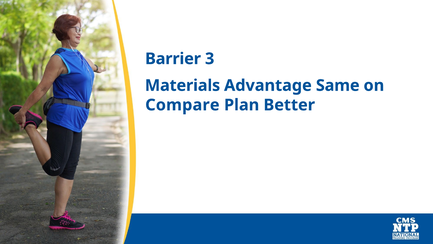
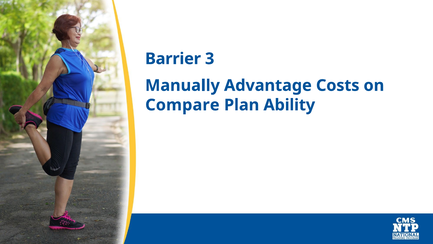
Materials: Materials -> Manually
Same: Same -> Costs
Better: Better -> Ability
